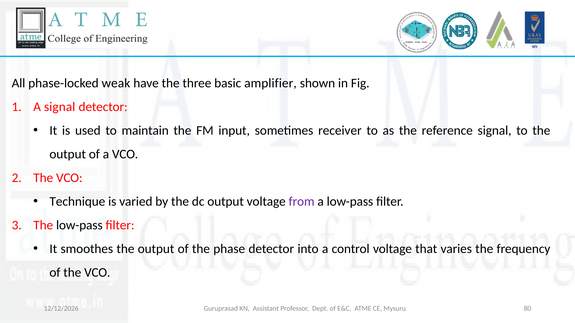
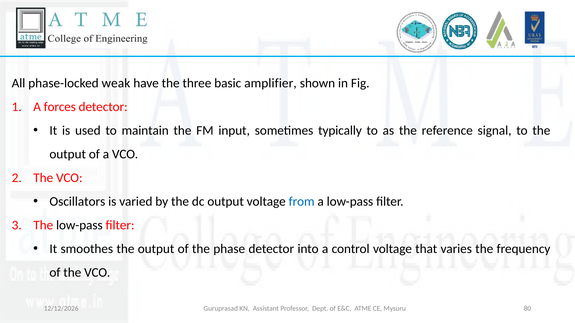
A signal: signal -> forces
receiver: receiver -> typically
Technique: Technique -> Oscillators
from colour: purple -> blue
